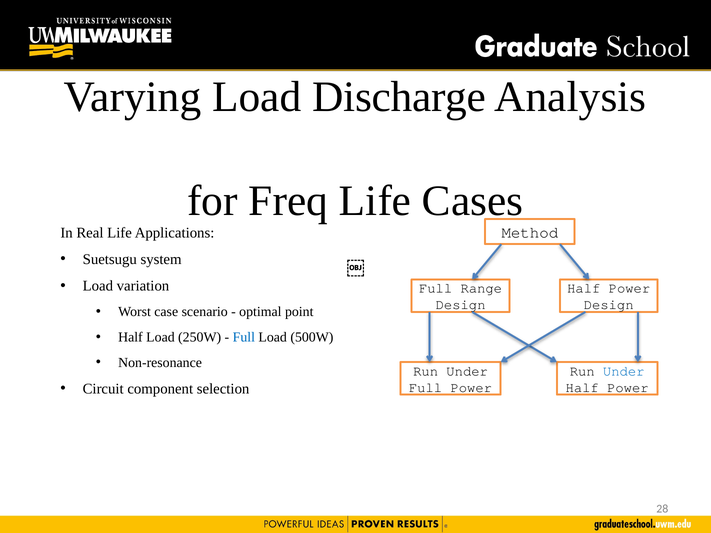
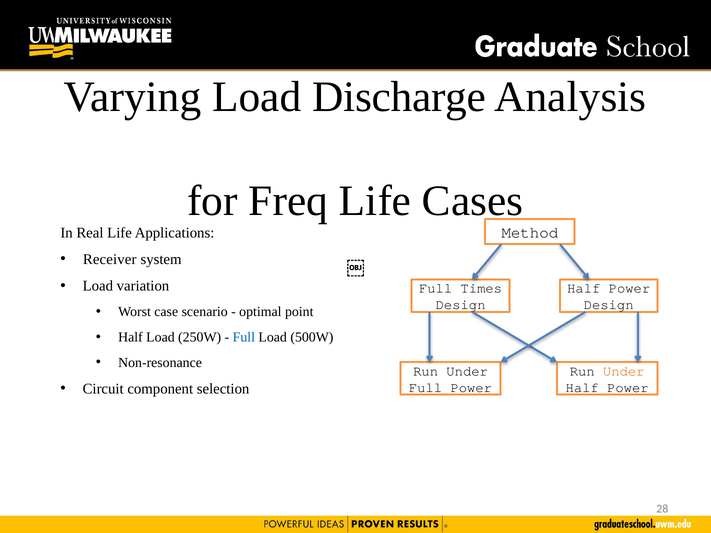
Suetsugu: Suetsugu -> Receiver
Range: Range -> Times
Under at (624, 371) colour: blue -> orange
